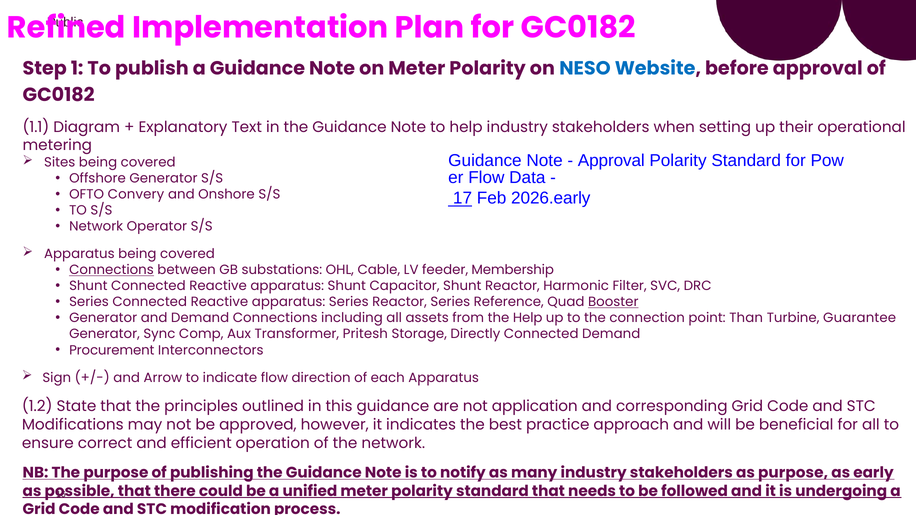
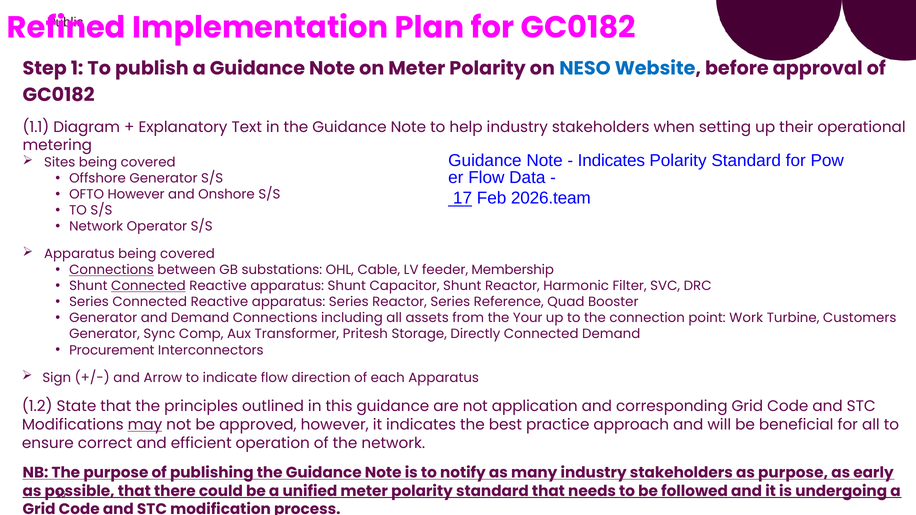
Approval at (611, 161): Approval -> Indicates
OFTO Convery: Convery -> However
2026.early: 2026.early -> 2026.team
Connected at (148, 286) underline: none -> present
Booster underline: present -> none
the Help: Help -> Your
Than: Than -> Work
Guarantee: Guarantee -> Customers
may underline: none -> present
